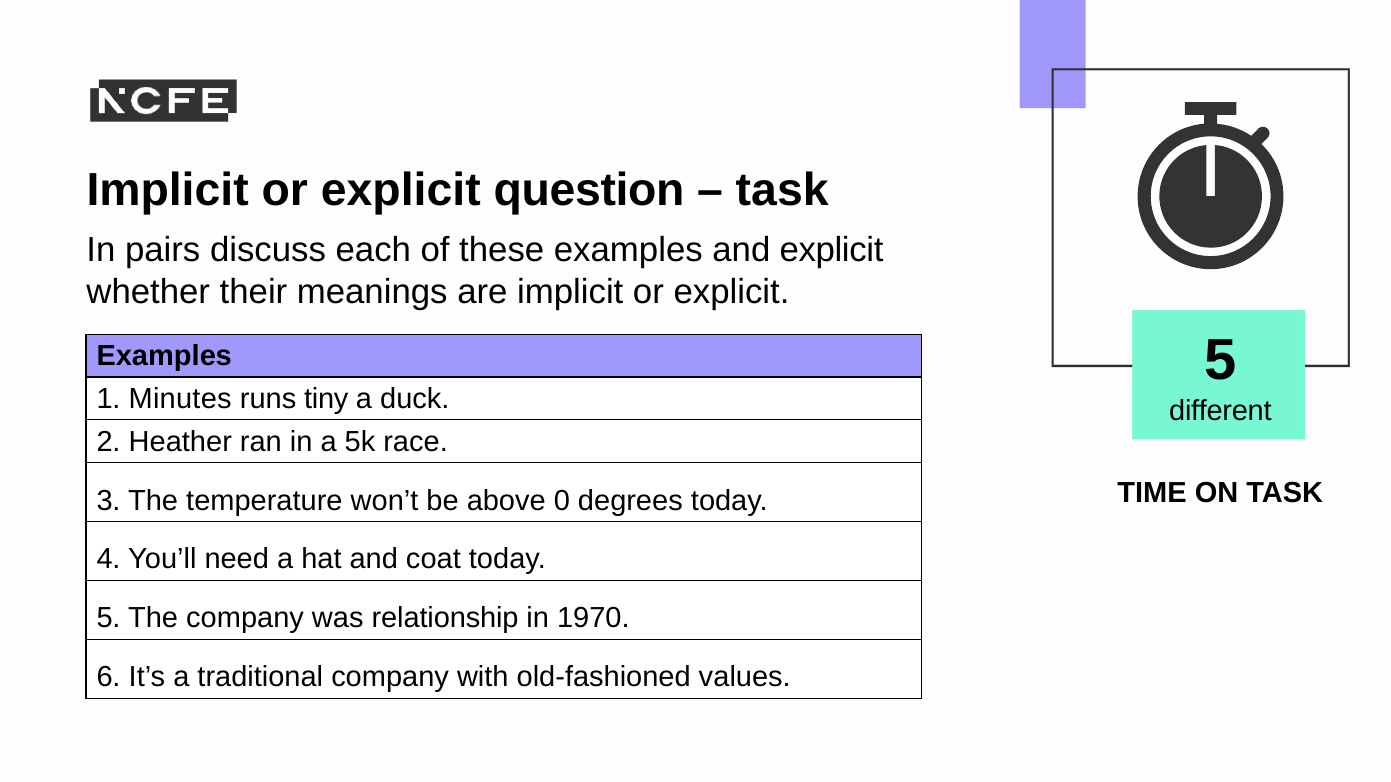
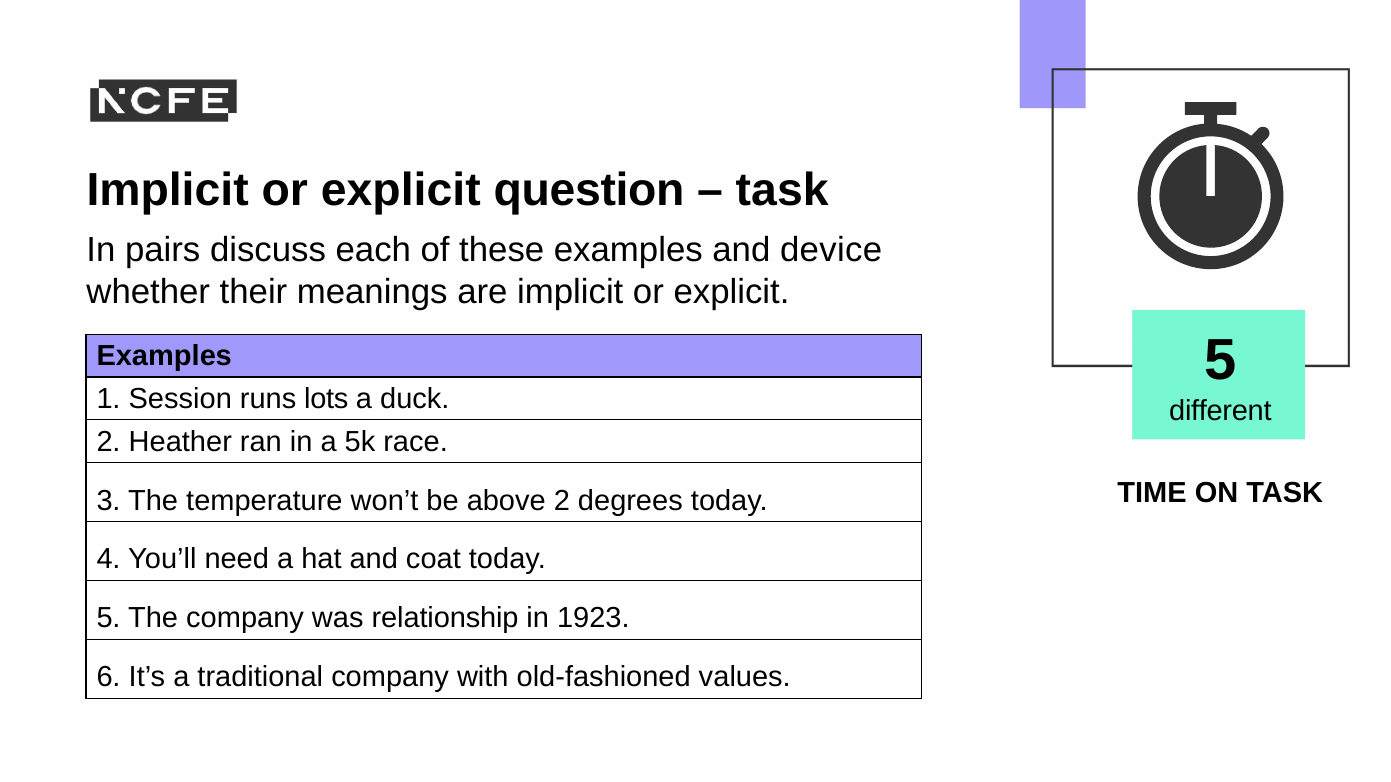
and explicit: explicit -> device
Minutes: Minutes -> Session
tiny: tiny -> lots
above 0: 0 -> 2
1970: 1970 -> 1923
